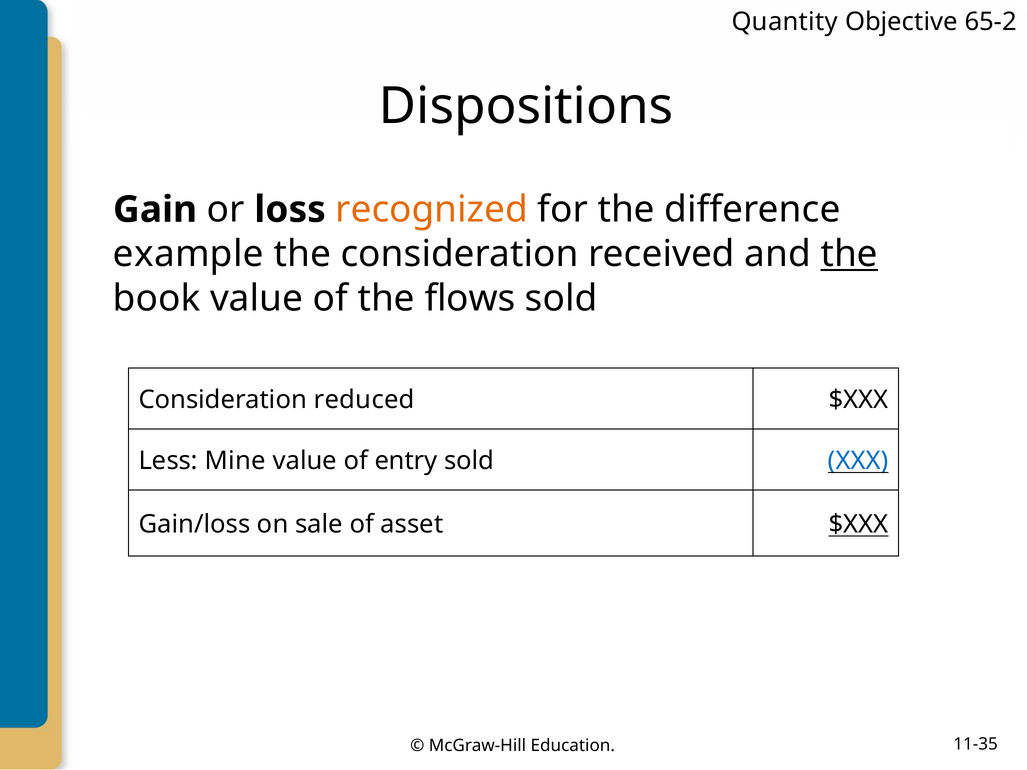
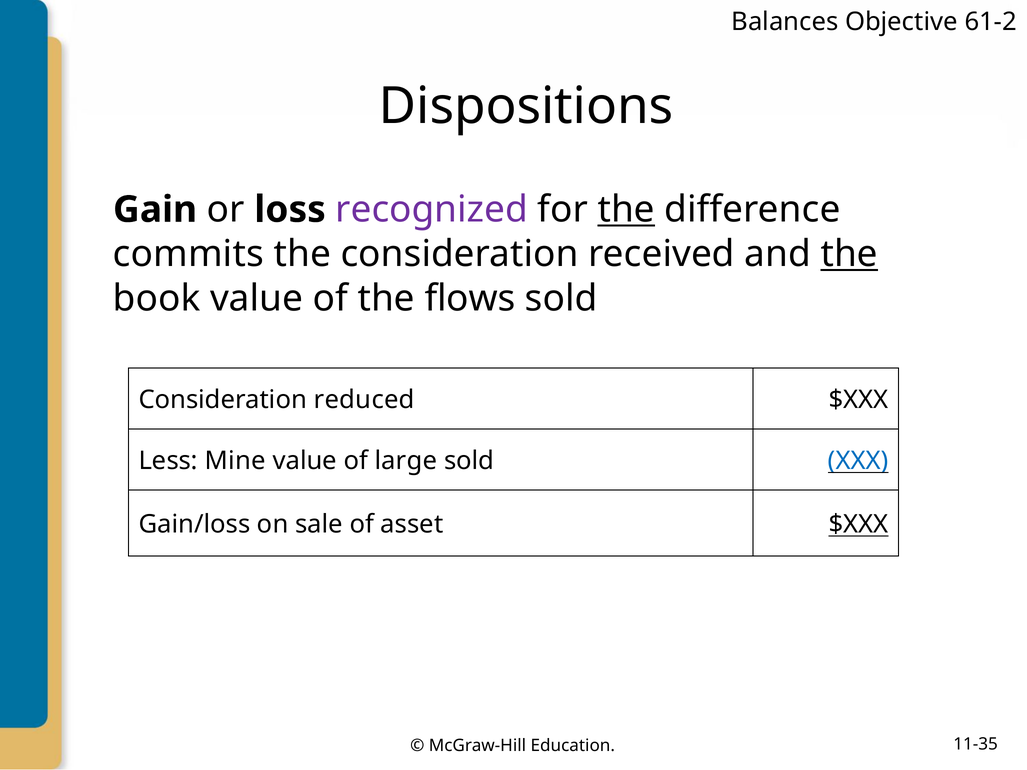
Quantity: Quantity -> Balances
65-2: 65-2 -> 61-2
recognized colour: orange -> purple
the at (626, 210) underline: none -> present
example: example -> commits
entry: entry -> large
